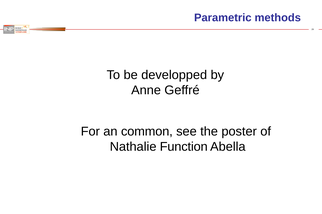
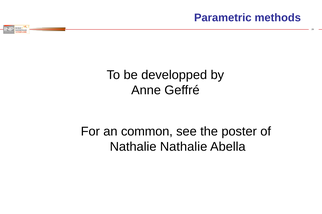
Nathalie Function: Function -> Nathalie
